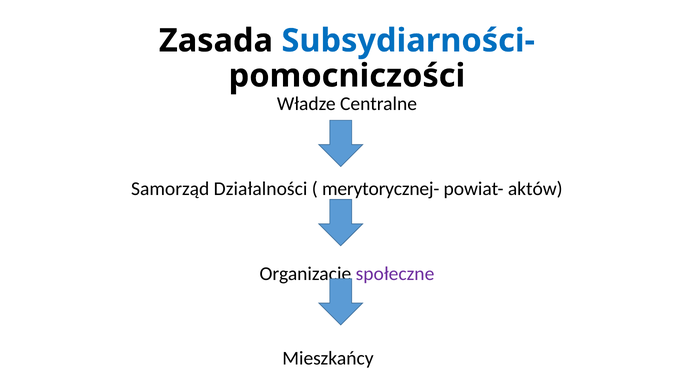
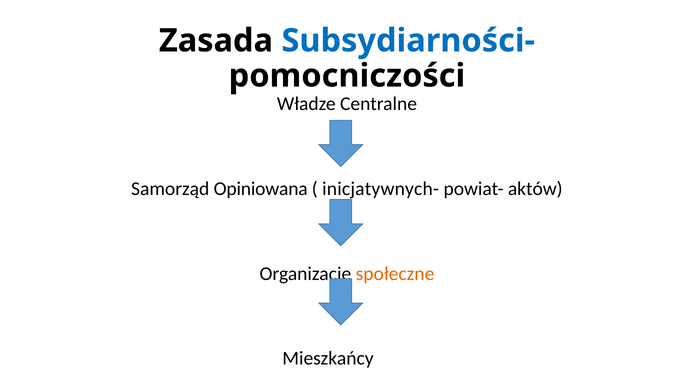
Działalności: Działalności -> Opiniowana
merytorycznej-: merytorycznej- -> inicjatywnych-
społeczne colour: purple -> orange
